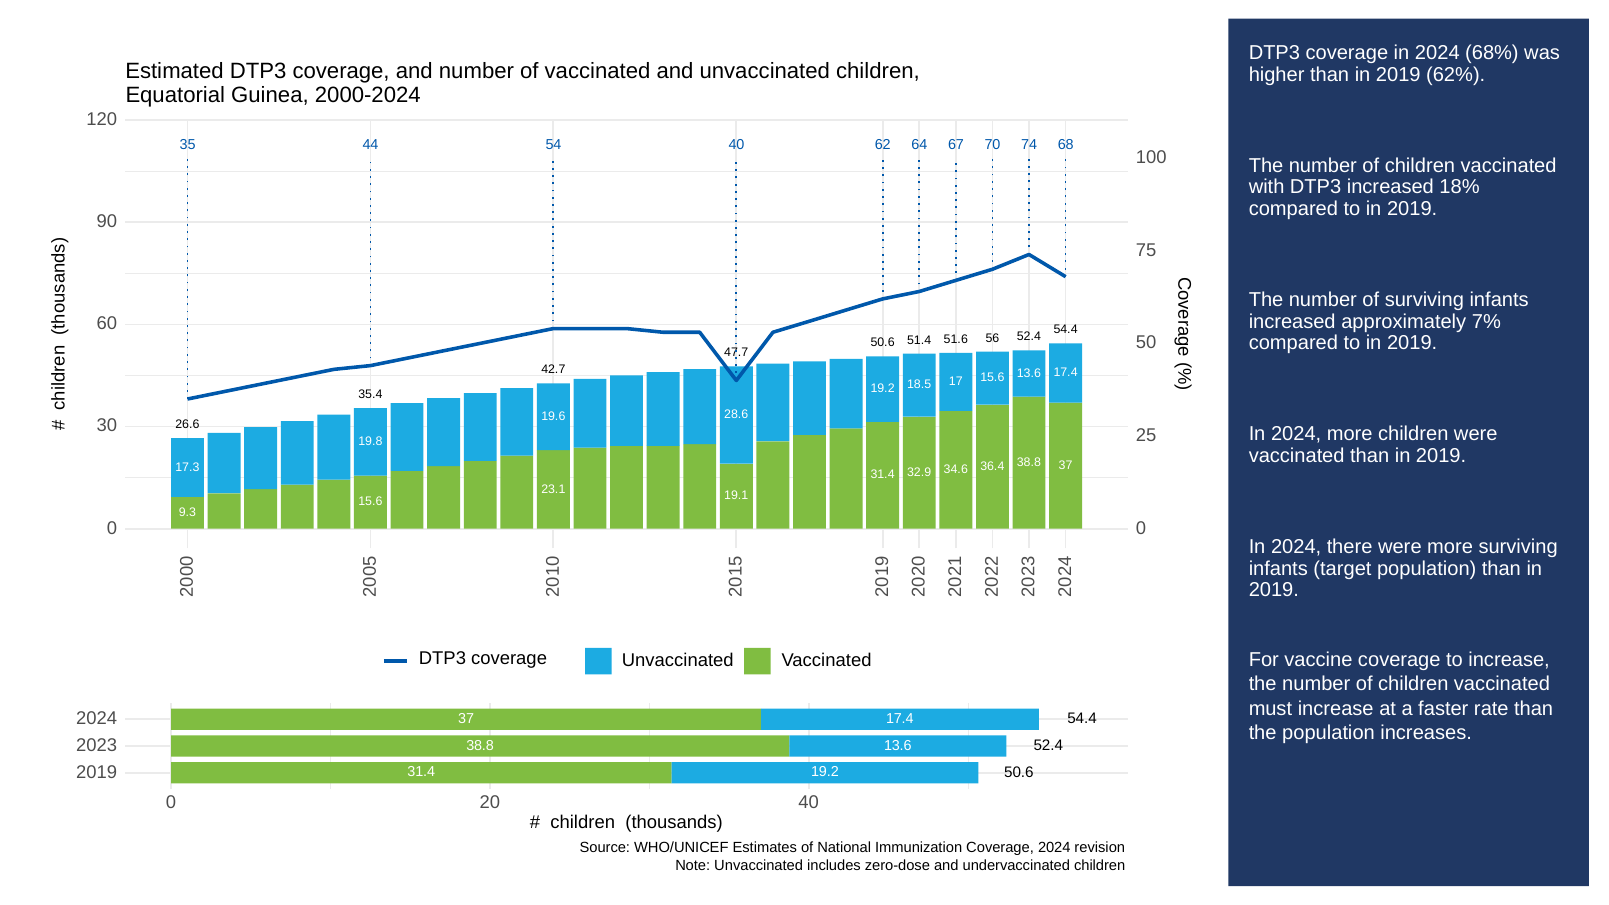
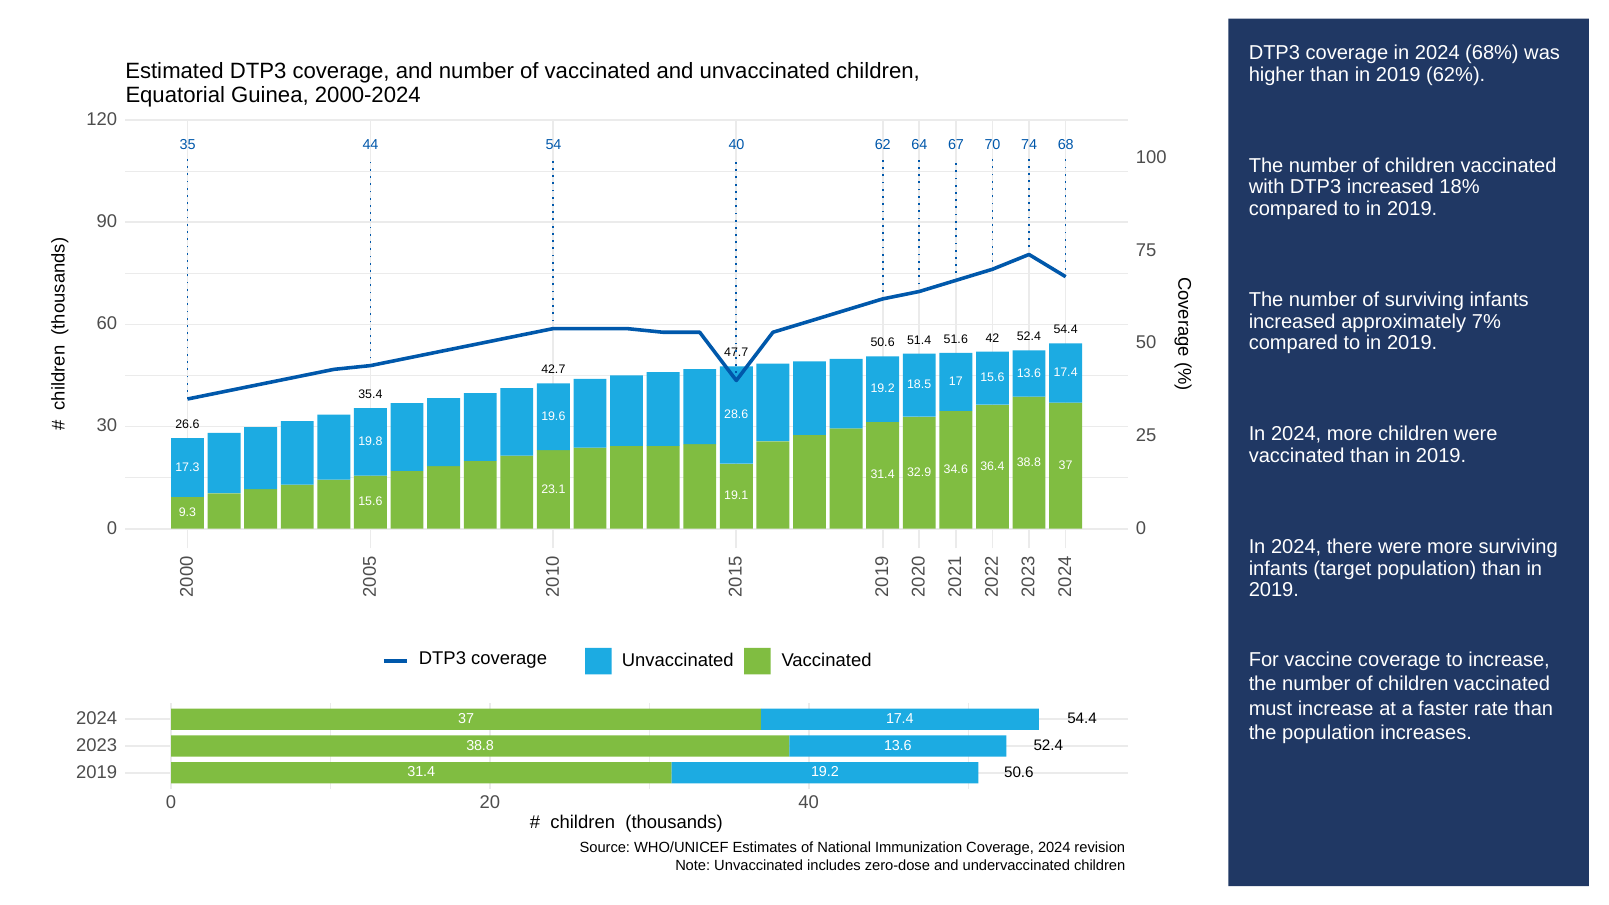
56: 56 -> 42
